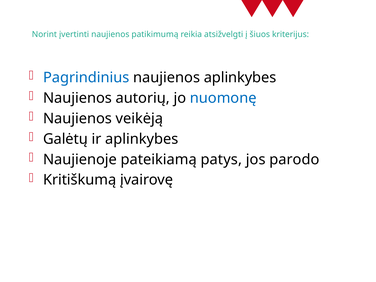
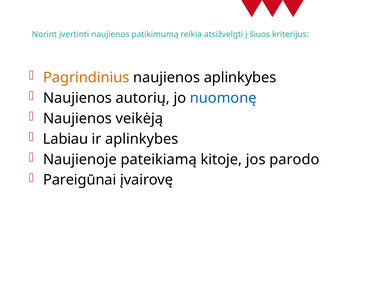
Pagrindinius colour: blue -> orange
Galėtų: Galėtų -> Labiau
patys: patys -> kitoje
Kritiškumą: Kritiškumą -> Pareigūnai
